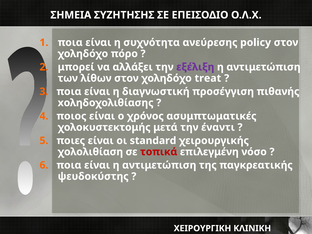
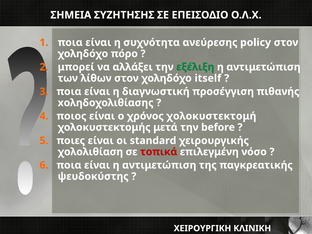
εξέλιξη colour: purple -> green
treat: treat -> itself
ασυμπτωματικές: ασυμπτωματικές -> χολοκυστεκτομή
έναντι: έναντι -> before
